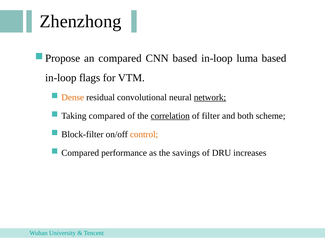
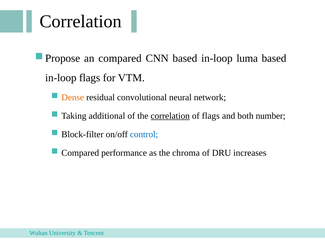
Zhenzhong at (81, 21): Zhenzhong -> Correlation
network underline: present -> none
Taking compared: compared -> additional
of filter: filter -> flags
scheme: scheme -> number
control colour: orange -> blue
savings: savings -> chroma
